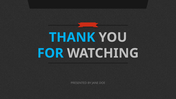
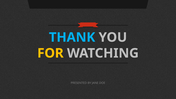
FOR colour: light blue -> yellow
